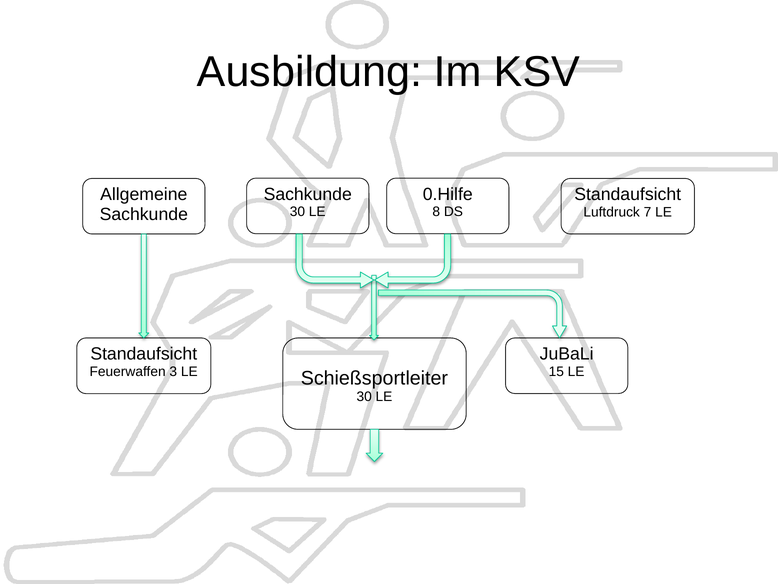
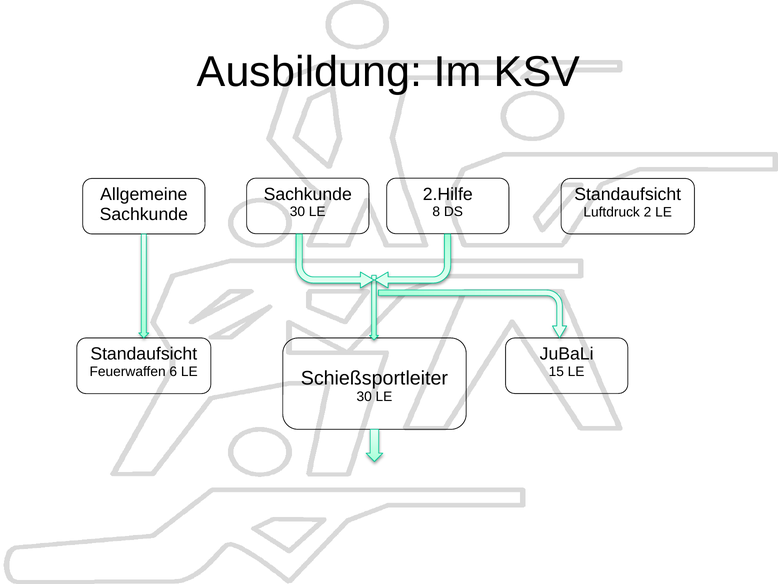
0.Hilfe: 0.Hilfe -> 2.Hilfe
7: 7 -> 2
3: 3 -> 6
